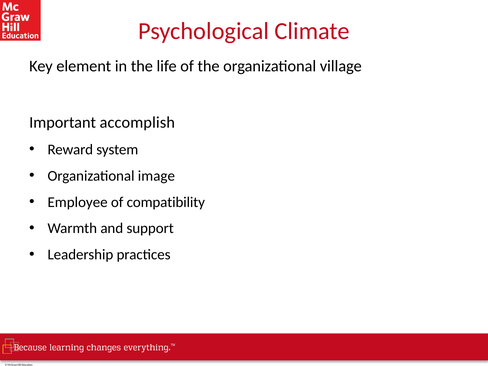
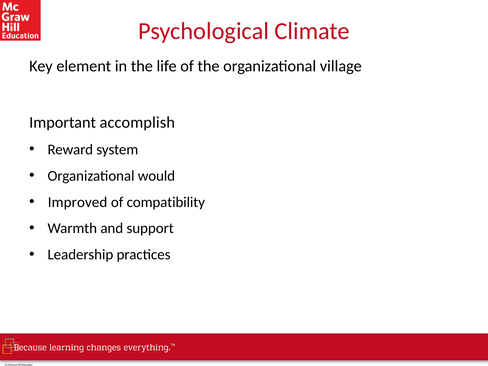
image: image -> would
Employee: Employee -> Improved
